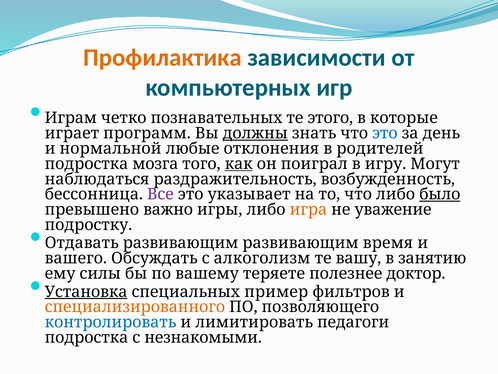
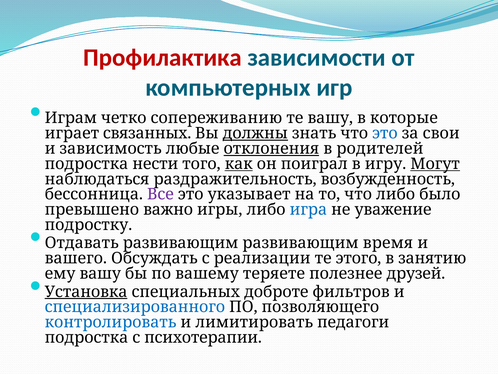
Профилактика colour: orange -> red
познавательных: познавательных -> сопереживанию
те этого: этого -> вашу
программ: программ -> связанных
день: день -> свои
нормальной: нормальной -> зависимость
отклонения underline: none -> present
мозга: мозга -> нести
Могут underline: none -> present
было underline: present -> none
игра colour: orange -> blue
алкоголизм: алкоголизм -> реализации
вашу: вашу -> этого
ему силы: силы -> вашу
доктор: доктор -> друзей
пример: пример -> доброте
специализированного colour: orange -> blue
незнакомыми: незнакомыми -> психотерапии
